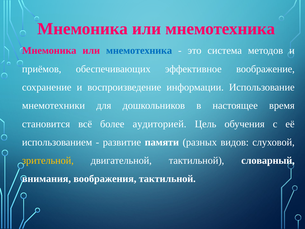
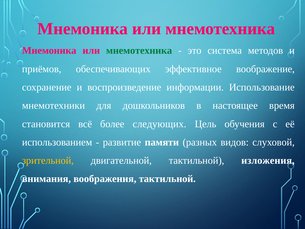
мнемотехника at (139, 51) colour: blue -> green
аудиторией: аудиторией -> следующих
словарный: словарный -> изложения
